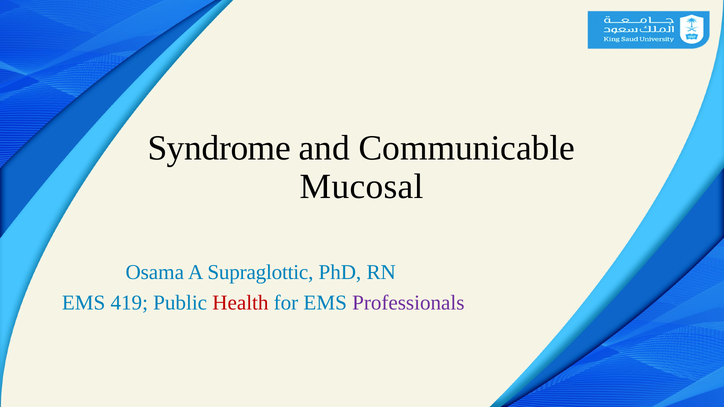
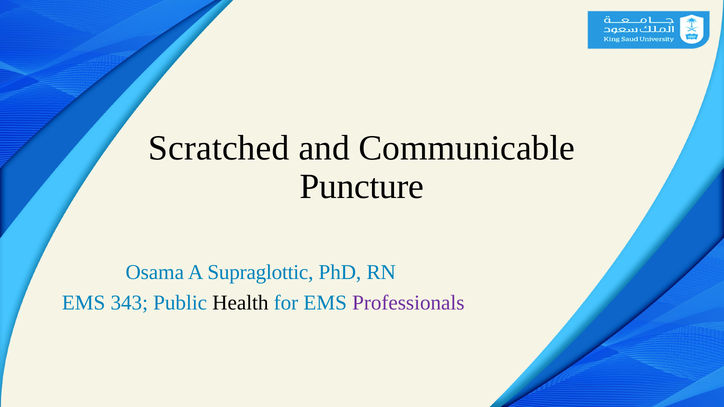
Syndrome: Syndrome -> Scratched
Mucosal: Mucosal -> Puncture
419: 419 -> 343
Health colour: red -> black
